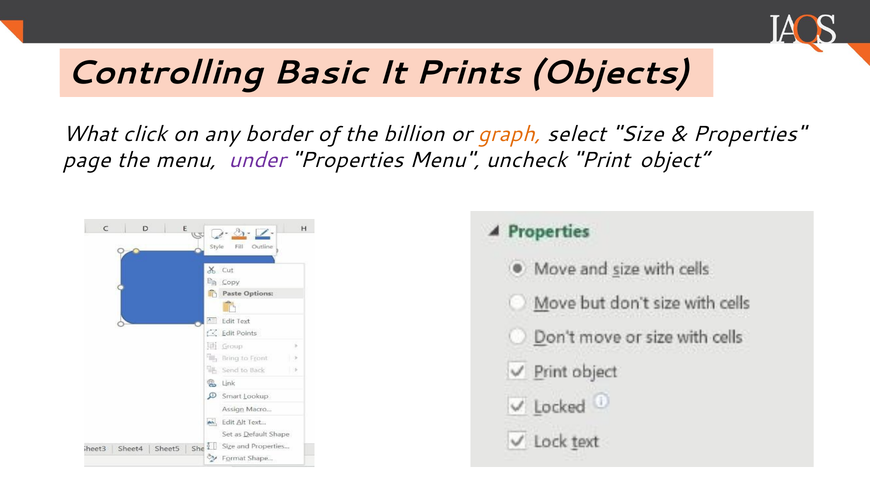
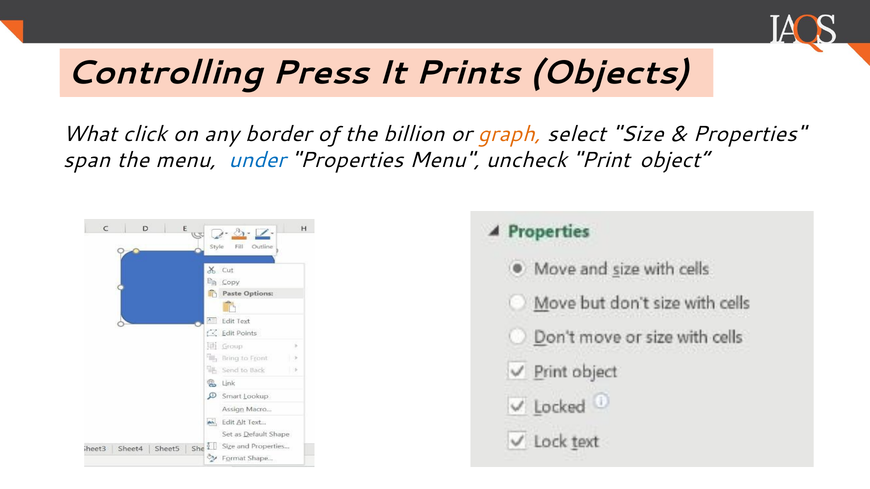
Basic: Basic -> Press
page: page -> span
under colour: purple -> blue
